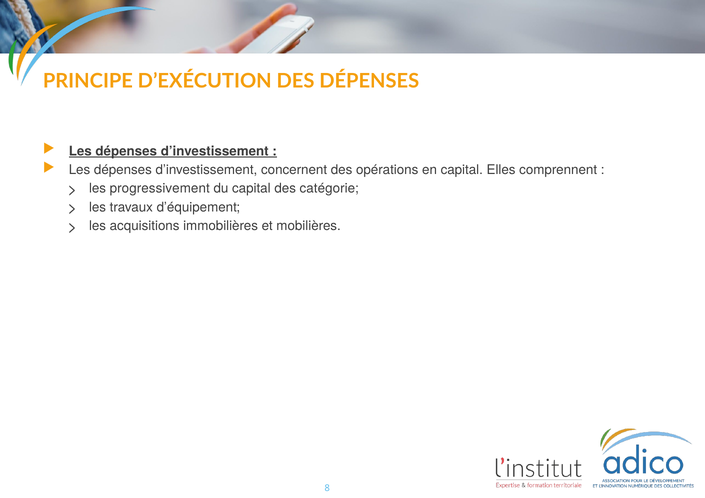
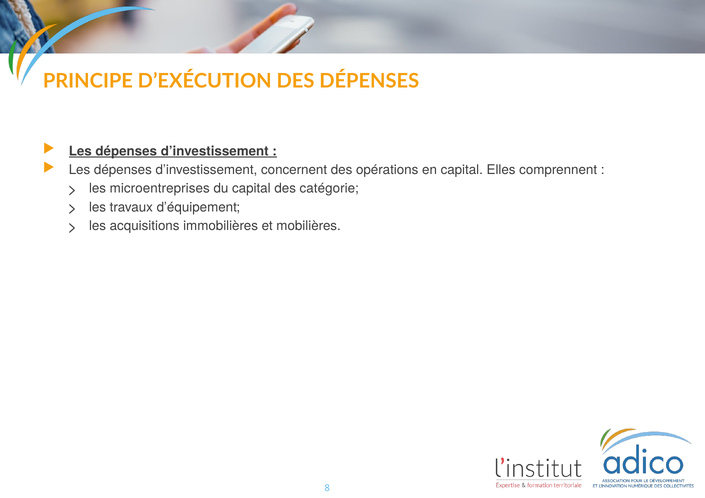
progressivement: progressivement -> microentreprises
